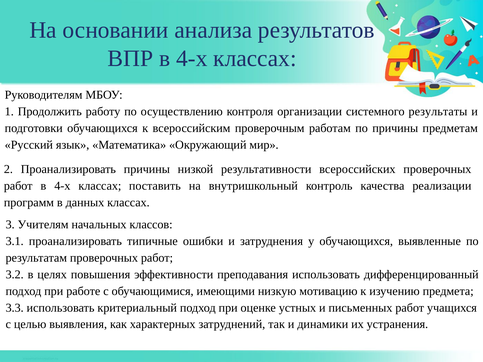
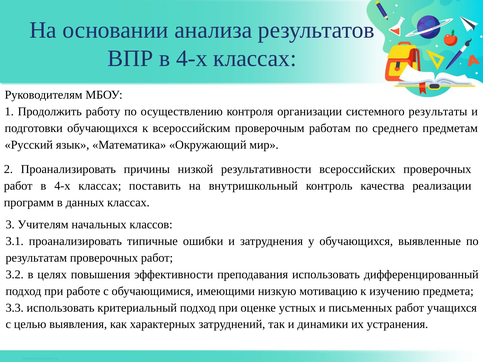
по причины: причины -> среднего
